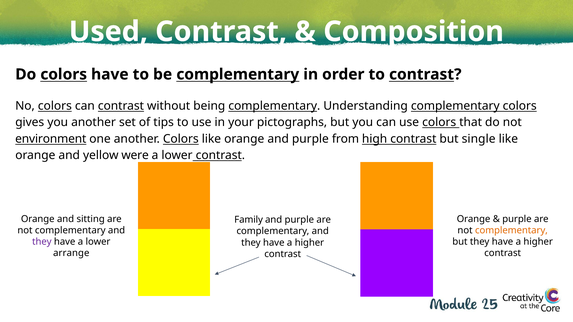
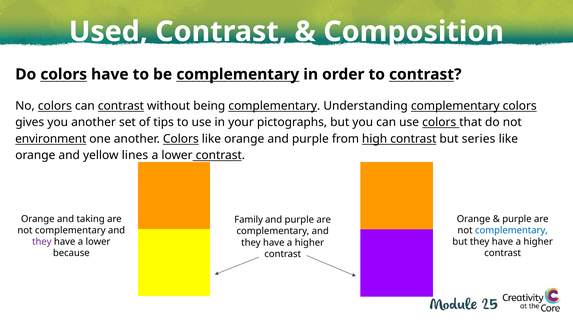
single: single -> series
were: were -> lines
sitting: sitting -> taking
complementary at (511, 231) colour: orange -> blue
arrange: arrange -> because
